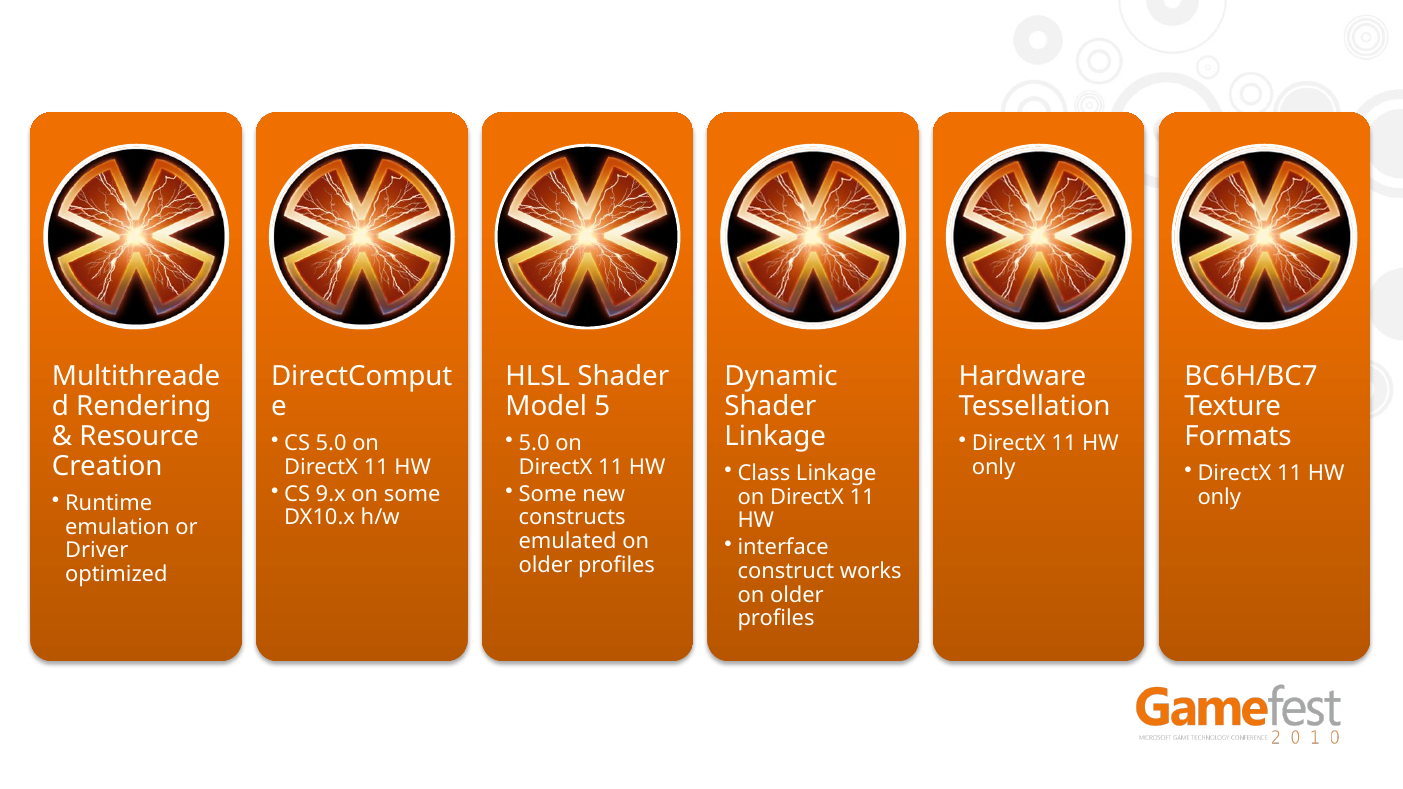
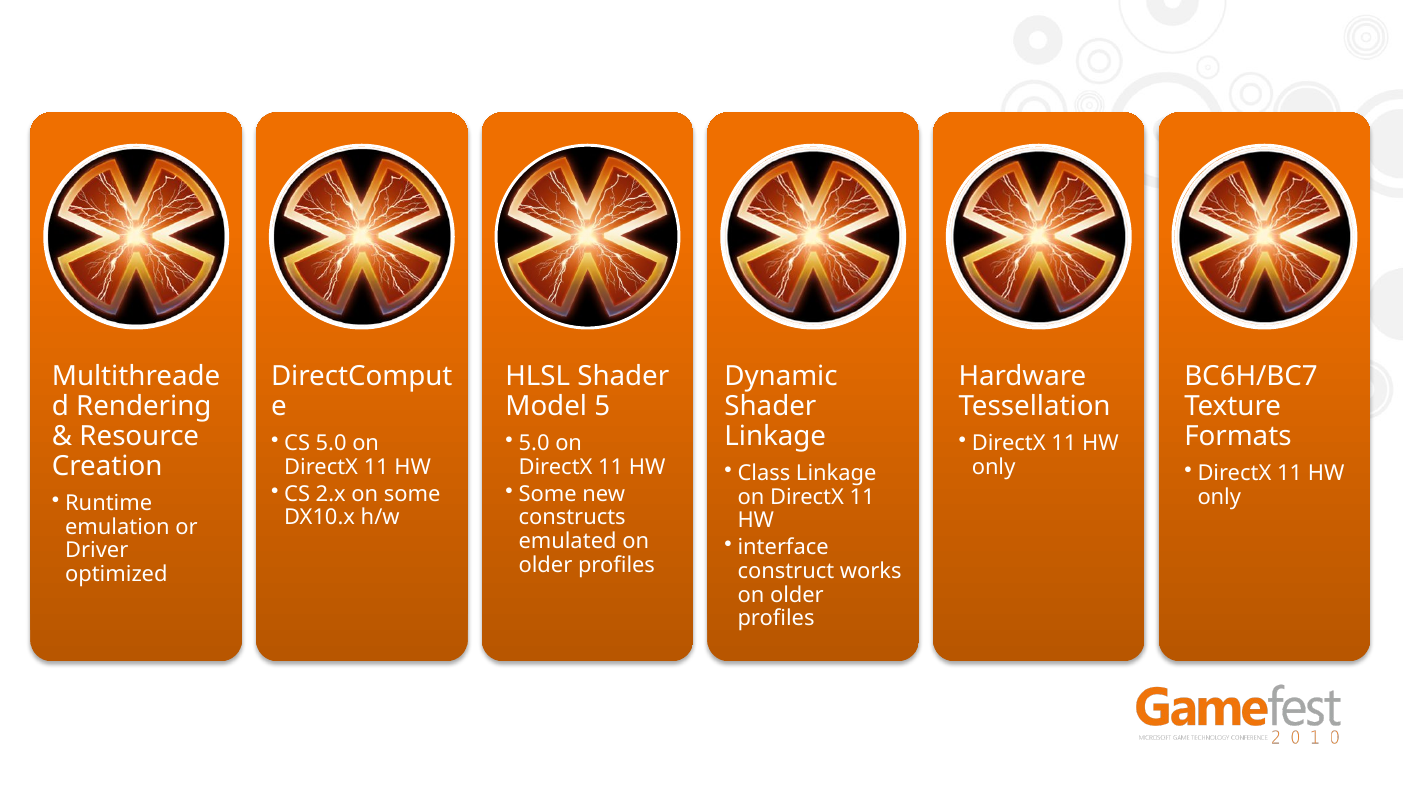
9.x: 9.x -> 2.x
